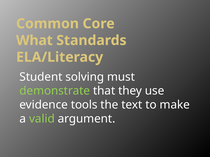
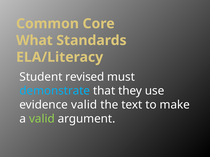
solving: solving -> revised
demonstrate colour: light green -> light blue
evidence tools: tools -> valid
